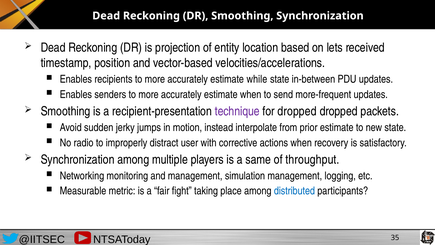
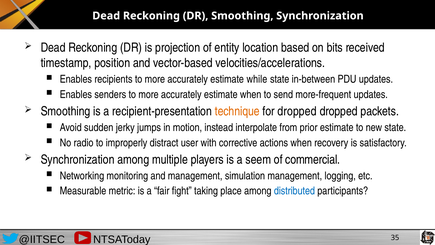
lets: lets -> bits
technique colour: purple -> orange
same: same -> seem
throughput: throughput -> commercial
